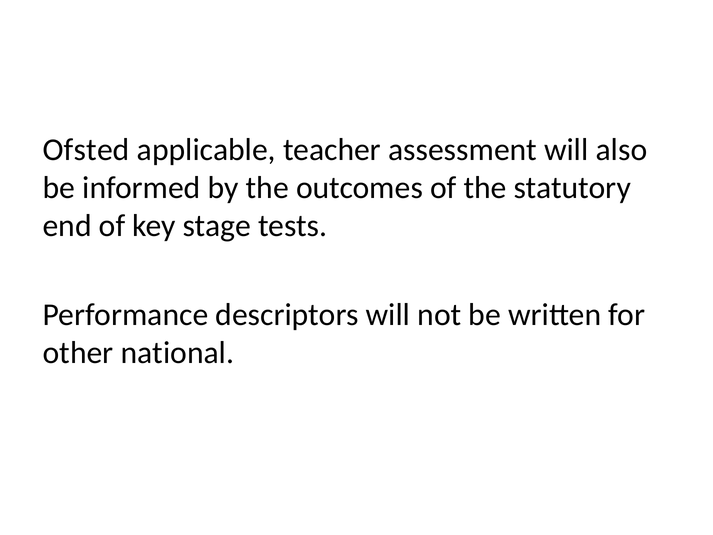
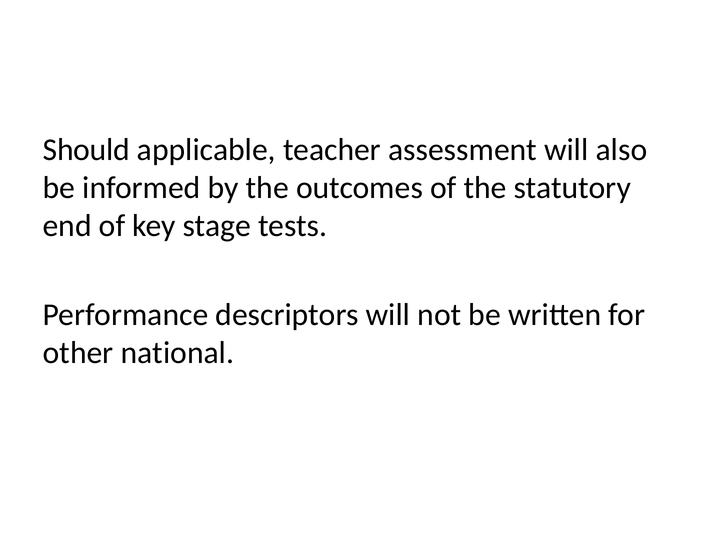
Ofsted: Ofsted -> Should
